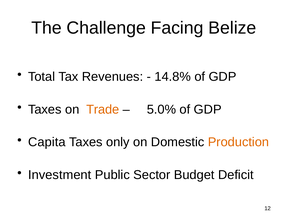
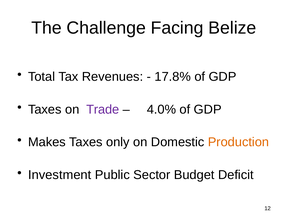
14.8%: 14.8% -> 17.8%
Trade colour: orange -> purple
5.0%: 5.0% -> 4.0%
Capita: Capita -> Makes
